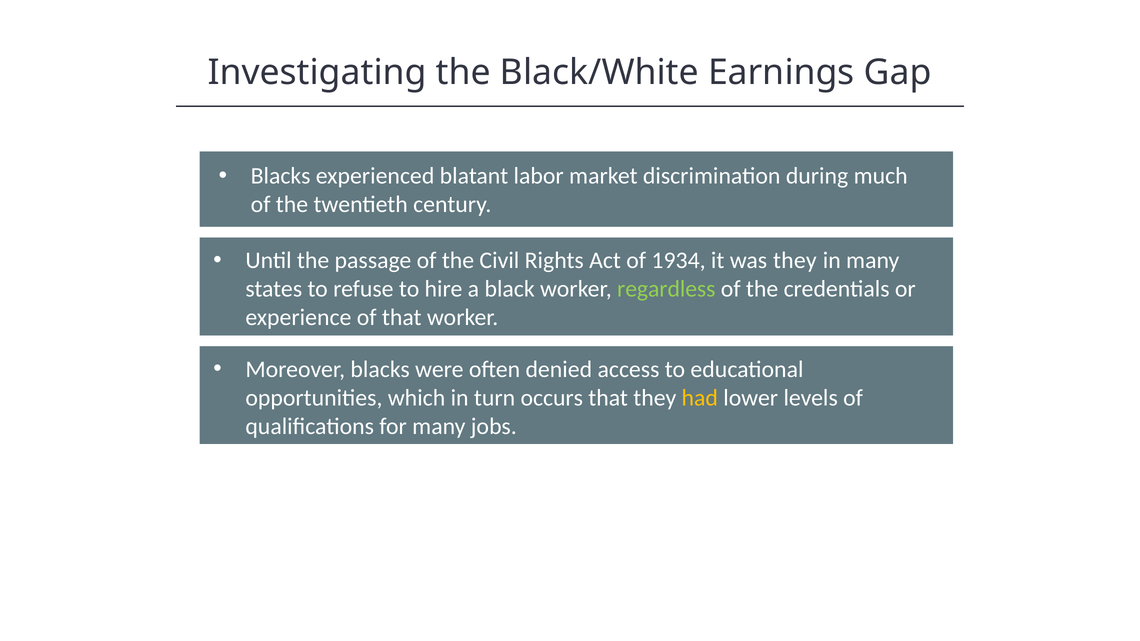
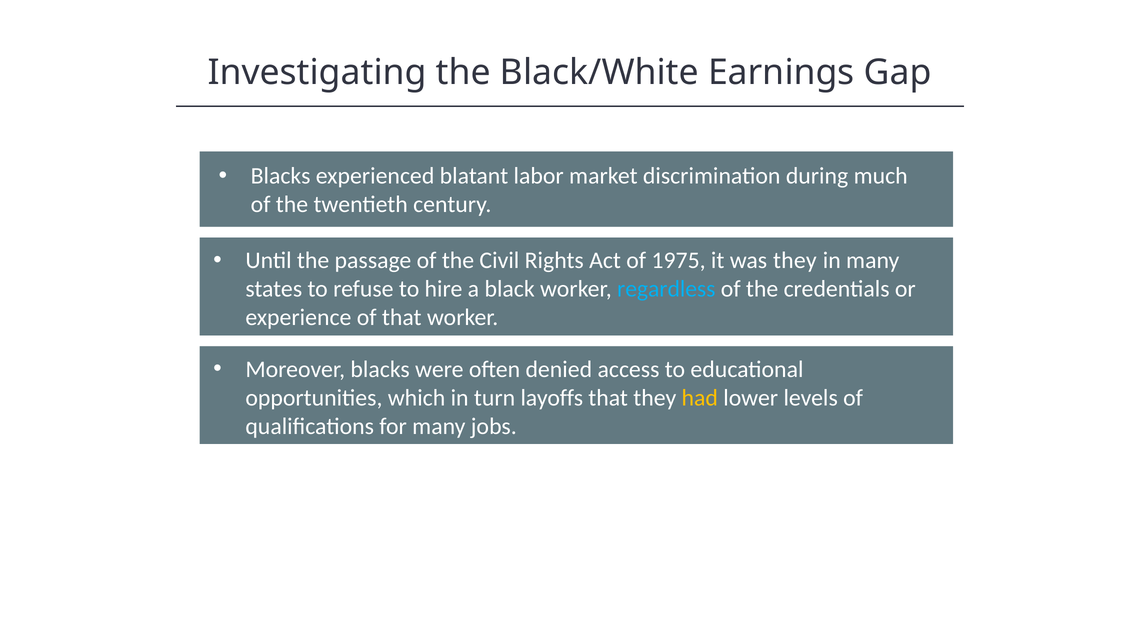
1934: 1934 -> 1975
regardless colour: light green -> light blue
occurs: occurs -> layoffs
